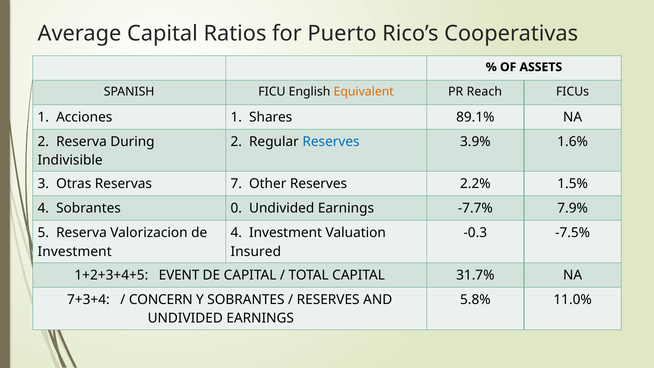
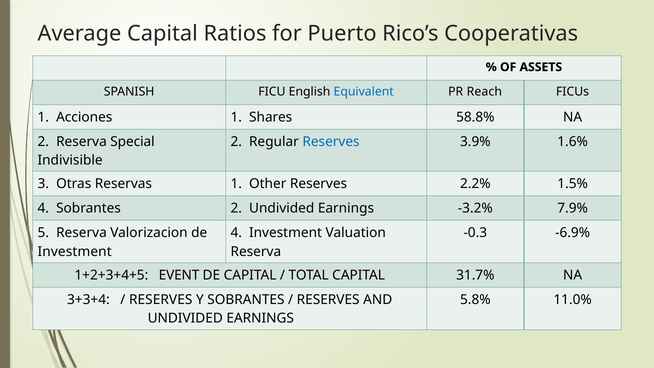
Equivalent colour: orange -> blue
89.1%: 89.1% -> 58.8%
During: During -> Special
Reservas 7: 7 -> 1
Sobrantes 0: 0 -> 2
-7.7%: -7.7% -> -3.2%
-7.5%: -7.5% -> -6.9%
Insured at (256, 252): Insured -> Reserva
7+3+4: 7+3+4 -> 3+3+4
CONCERN at (161, 300): CONCERN -> RESERVES
